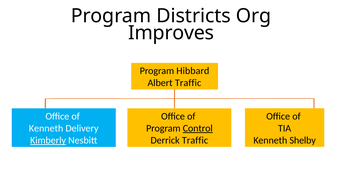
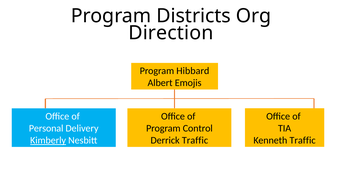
Improves: Improves -> Direction
Albert Traffic: Traffic -> Emojis
Kenneth at (46, 128): Kenneth -> Personal
Control underline: present -> none
Kenneth Shelby: Shelby -> Traffic
